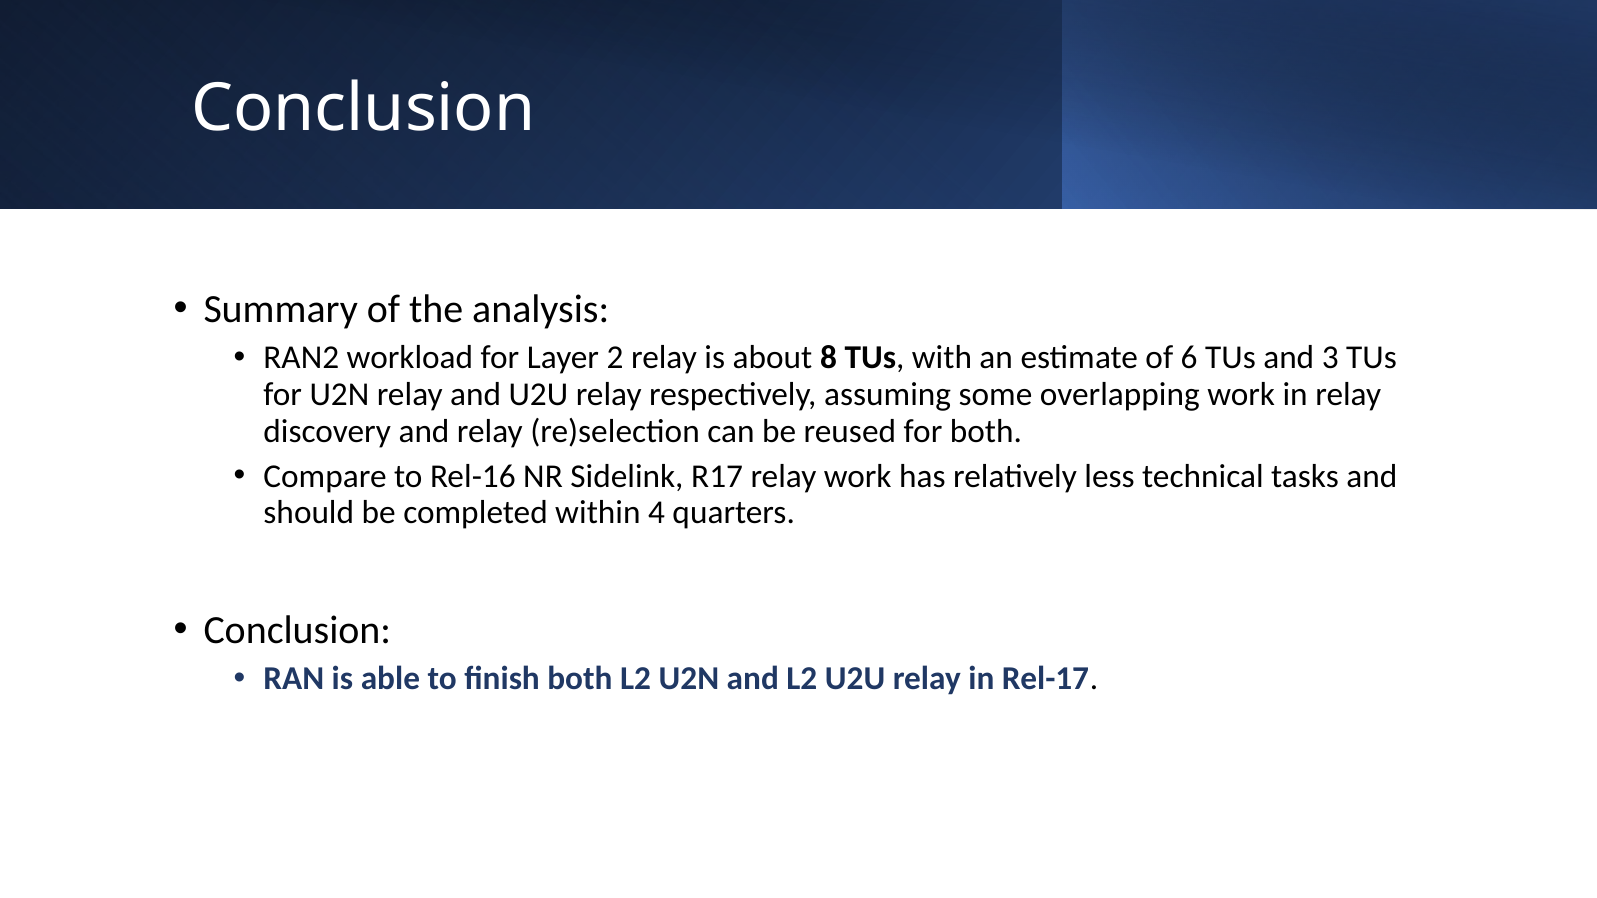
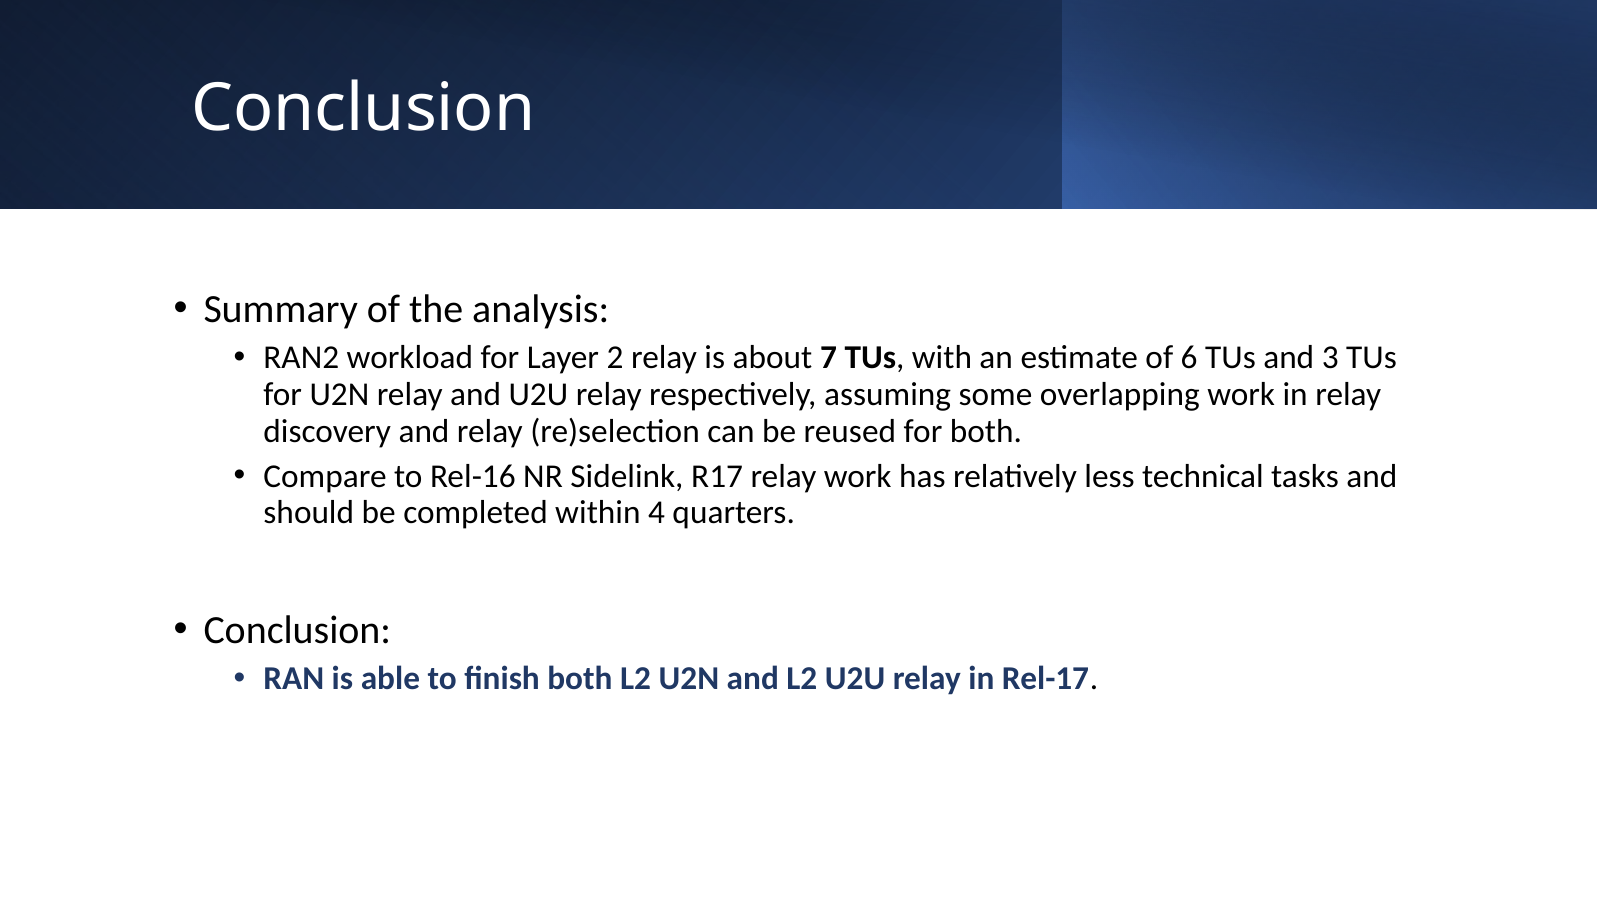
8: 8 -> 7
